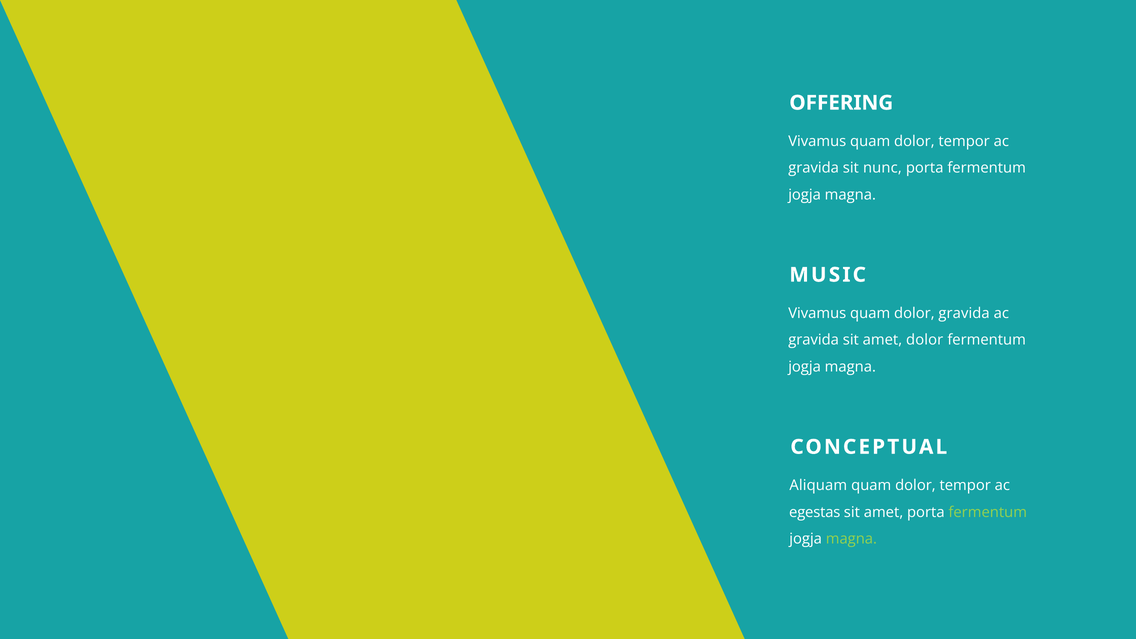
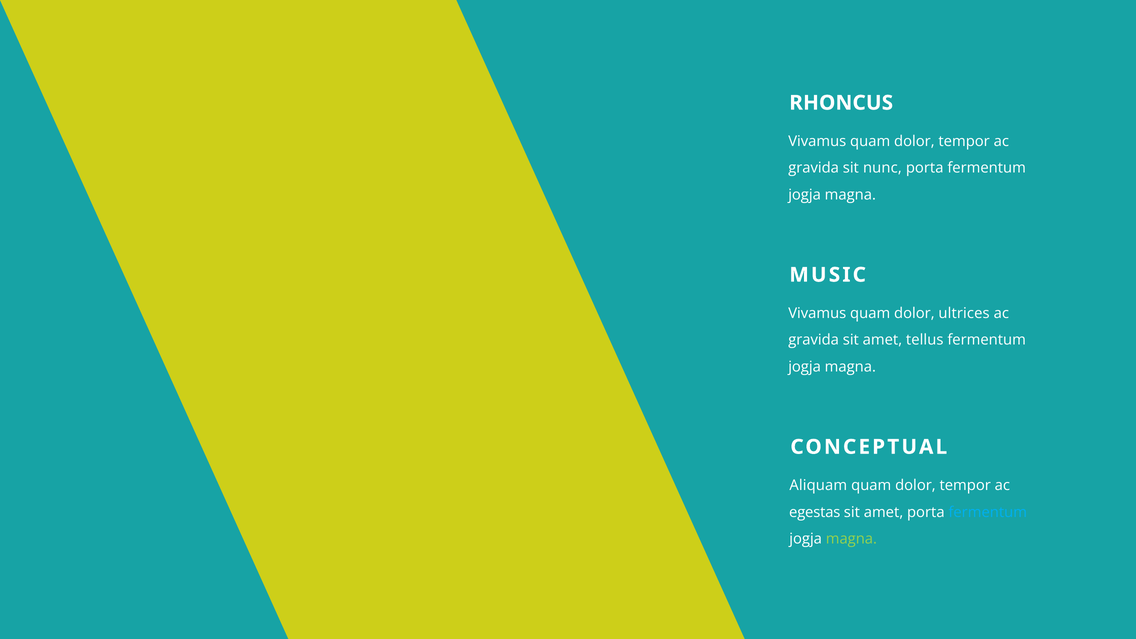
OFFERING: OFFERING -> RHONCUS
dolor gravida: gravida -> ultrices
amet dolor: dolor -> tellus
fermentum at (988, 512) colour: light green -> light blue
